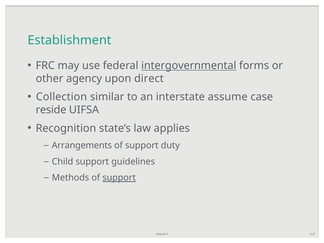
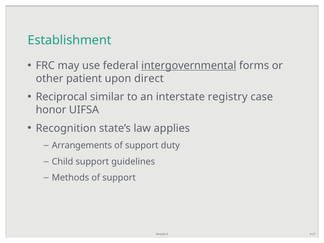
agency: agency -> patient
Collection: Collection -> Reciprocal
assume: assume -> registry
reside: reside -> honor
support at (119, 178) underline: present -> none
